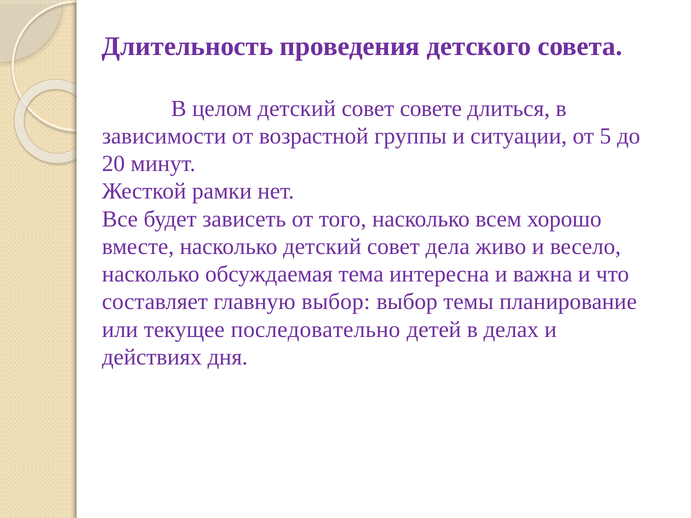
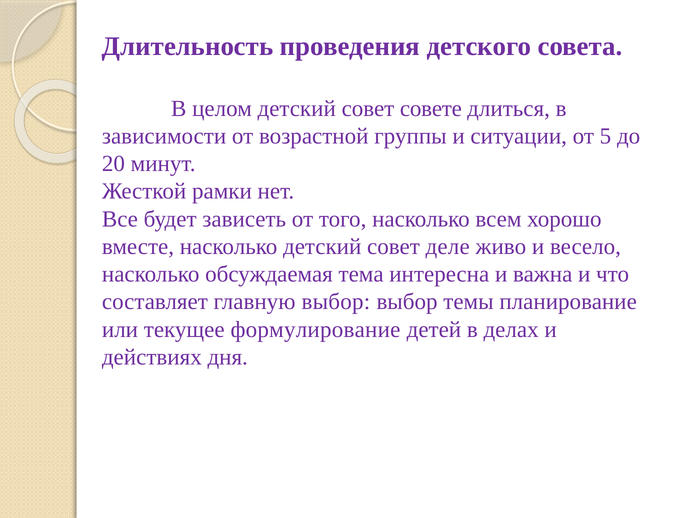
дела: дела -> деле
последовательно: последовательно -> формулирование
